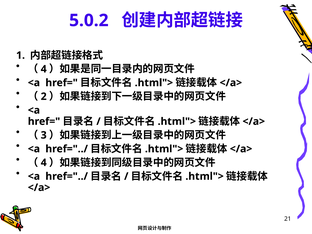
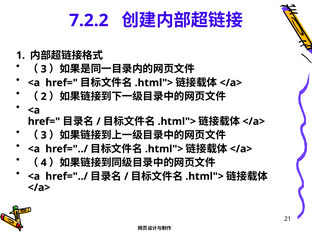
5.0.2: 5.0.2 -> 7.2.2
4 at (44, 69): 4 -> 3
